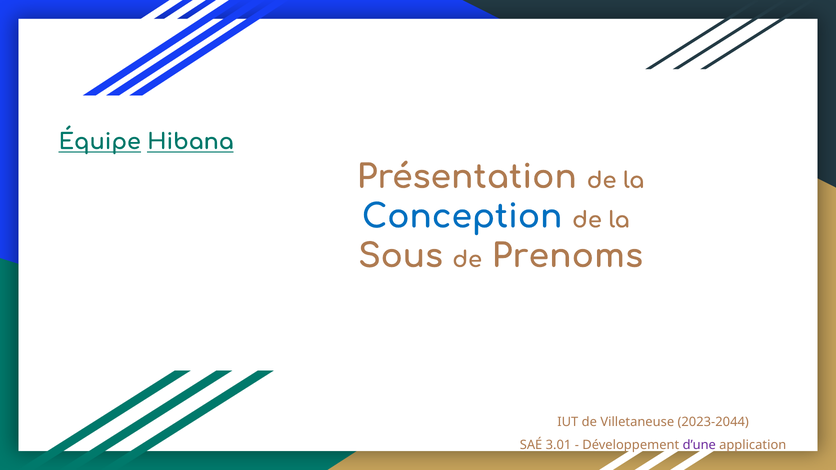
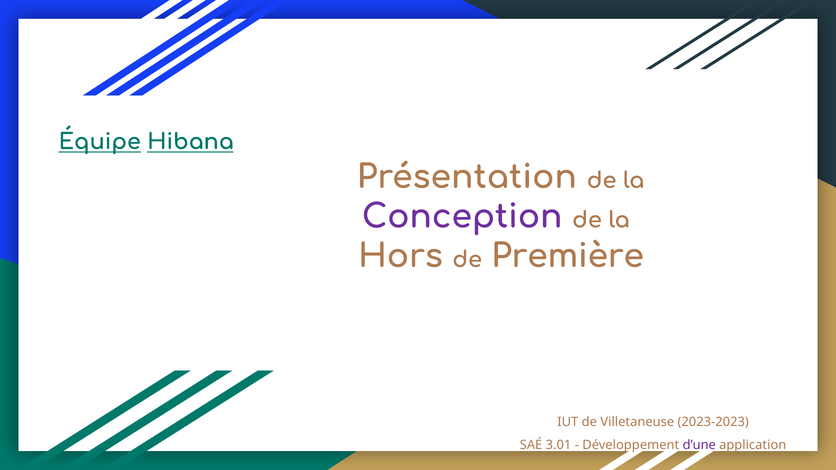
Conception colour: blue -> purple
Sous: Sous -> Hors
Prenoms: Prenoms -> Première
2023-2044: 2023-2044 -> 2023-2023
